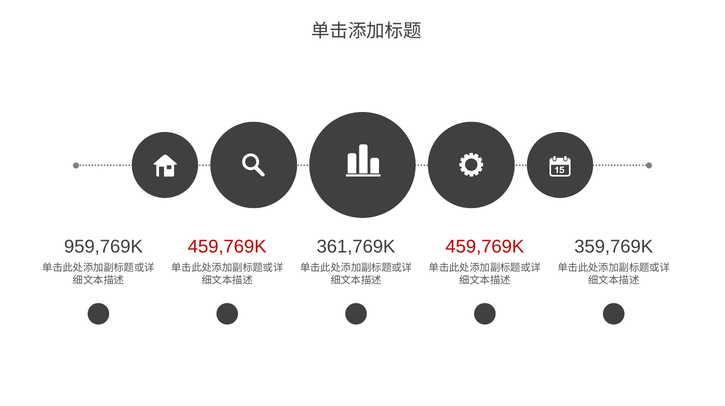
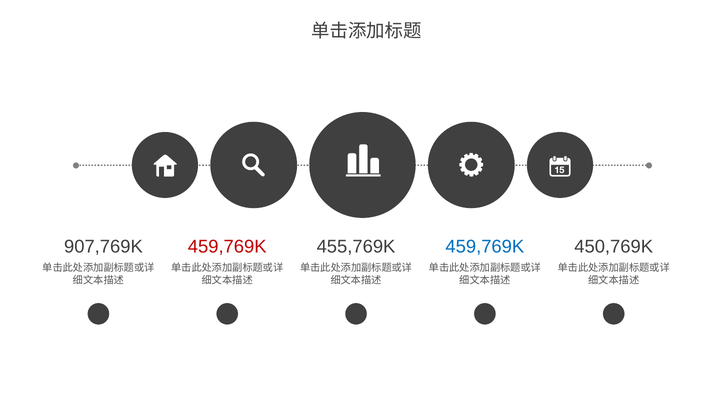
959,769K: 959,769K -> 907,769K
361,769K: 361,769K -> 455,769K
459,769K at (485, 247) colour: red -> blue
359,769K: 359,769K -> 450,769K
